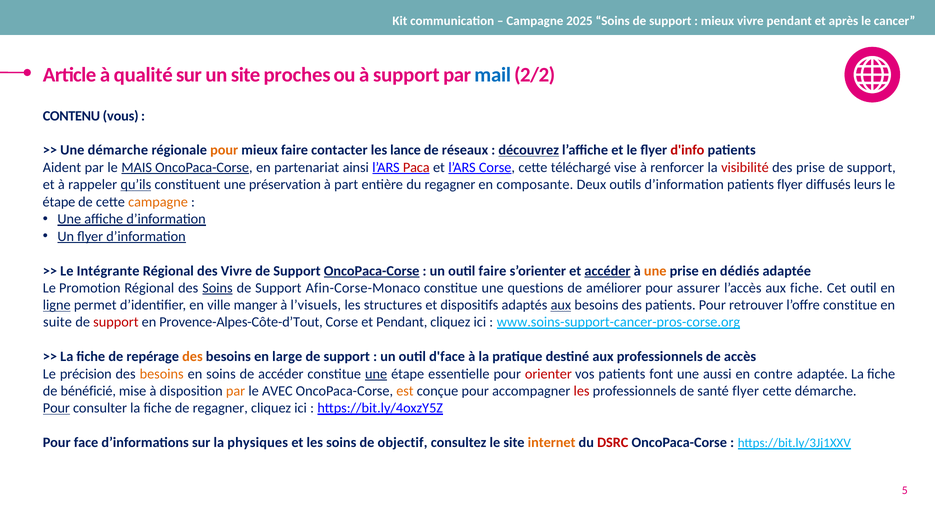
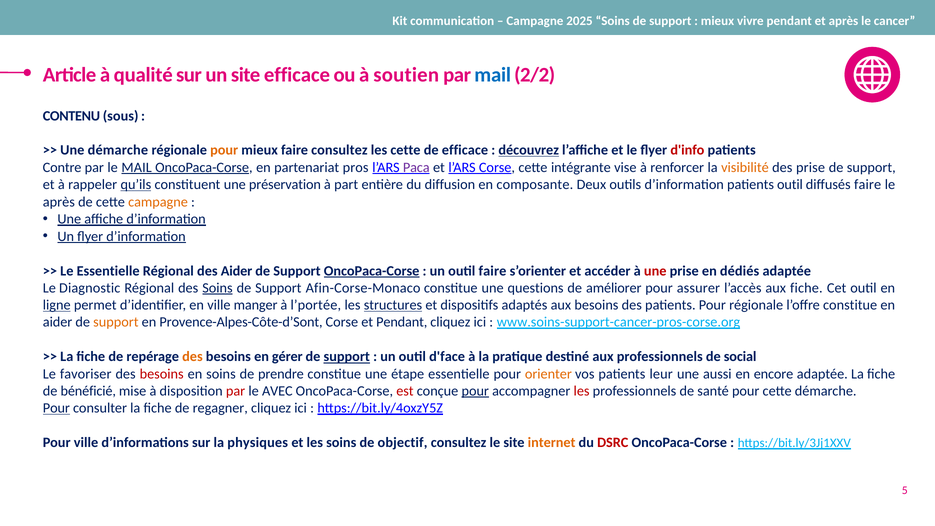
site proches: proches -> efficace
à support: support -> soutien
vous: vous -> sous
faire contacter: contacter -> consultez
les lance: lance -> cette
de réseaux: réseaux -> efficace
Aident: Aident -> Contre
le MAIS: MAIS -> MAIL
ainsi: ainsi -> pros
Paca colour: red -> purple
téléchargé: téléchargé -> intégrante
visibilité colour: red -> orange
du regagner: regagner -> diffusion
patients flyer: flyer -> outil
diffusés leurs: leurs -> faire
étape at (59, 202): étape -> après
Le Intégrante: Intégrante -> Essentielle
des Vivre: Vivre -> Aider
accéder at (608, 271) underline: present -> none
une at (655, 271) colour: orange -> red
Promotion: Promotion -> Diagnostic
l’visuels: l’visuels -> l’portée
structures underline: none -> present
aux at (561, 305) underline: present -> none
Pour retrouver: retrouver -> régionale
suite at (57, 322): suite -> aider
support at (116, 322) colour: red -> orange
Provence-Alpes-Côte-d’Tout: Provence-Alpes-Côte-d’Tout -> Provence-Alpes-Côte-d’Sont
large: large -> gérer
support at (347, 357) underline: none -> present
accès: accès -> social
précision: précision -> favoriser
besoins at (162, 374) colour: orange -> red
de accéder: accéder -> prendre
une at (376, 374) underline: present -> none
orienter colour: red -> orange
font: font -> leur
contre: contre -> encore
par at (236, 391) colour: orange -> red
est colour: orange -> red
pour at (475, 391) underline: none -> present
santé flyer: flyer -> pour
Pour face: face -> ville
